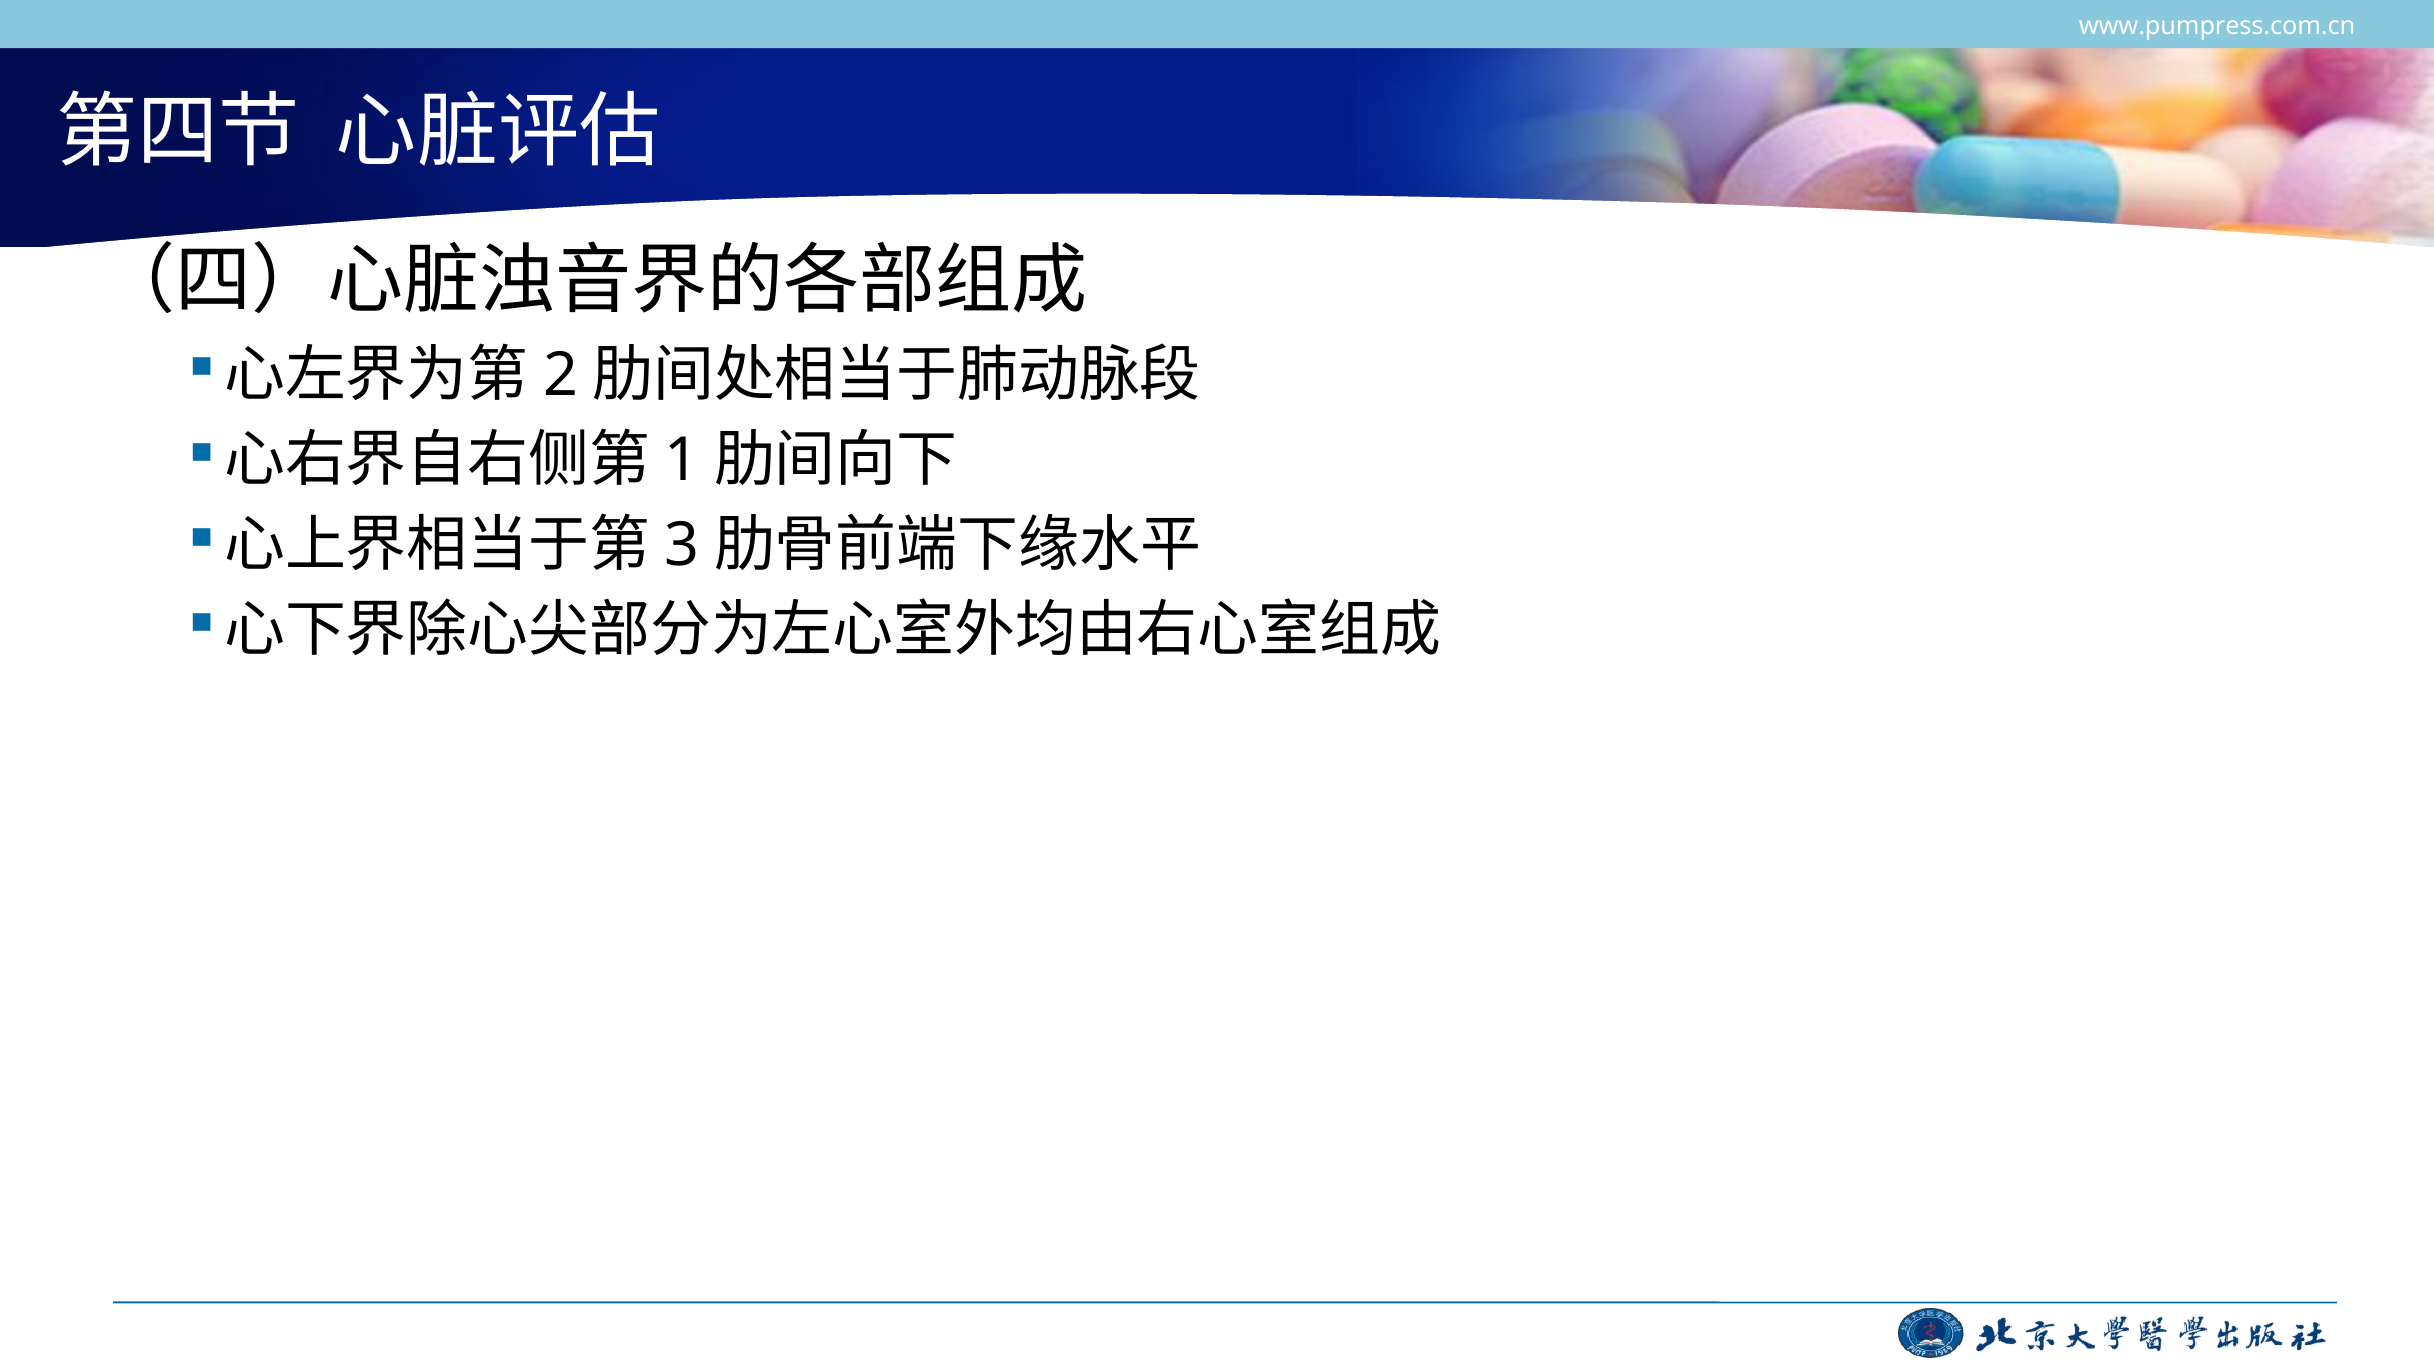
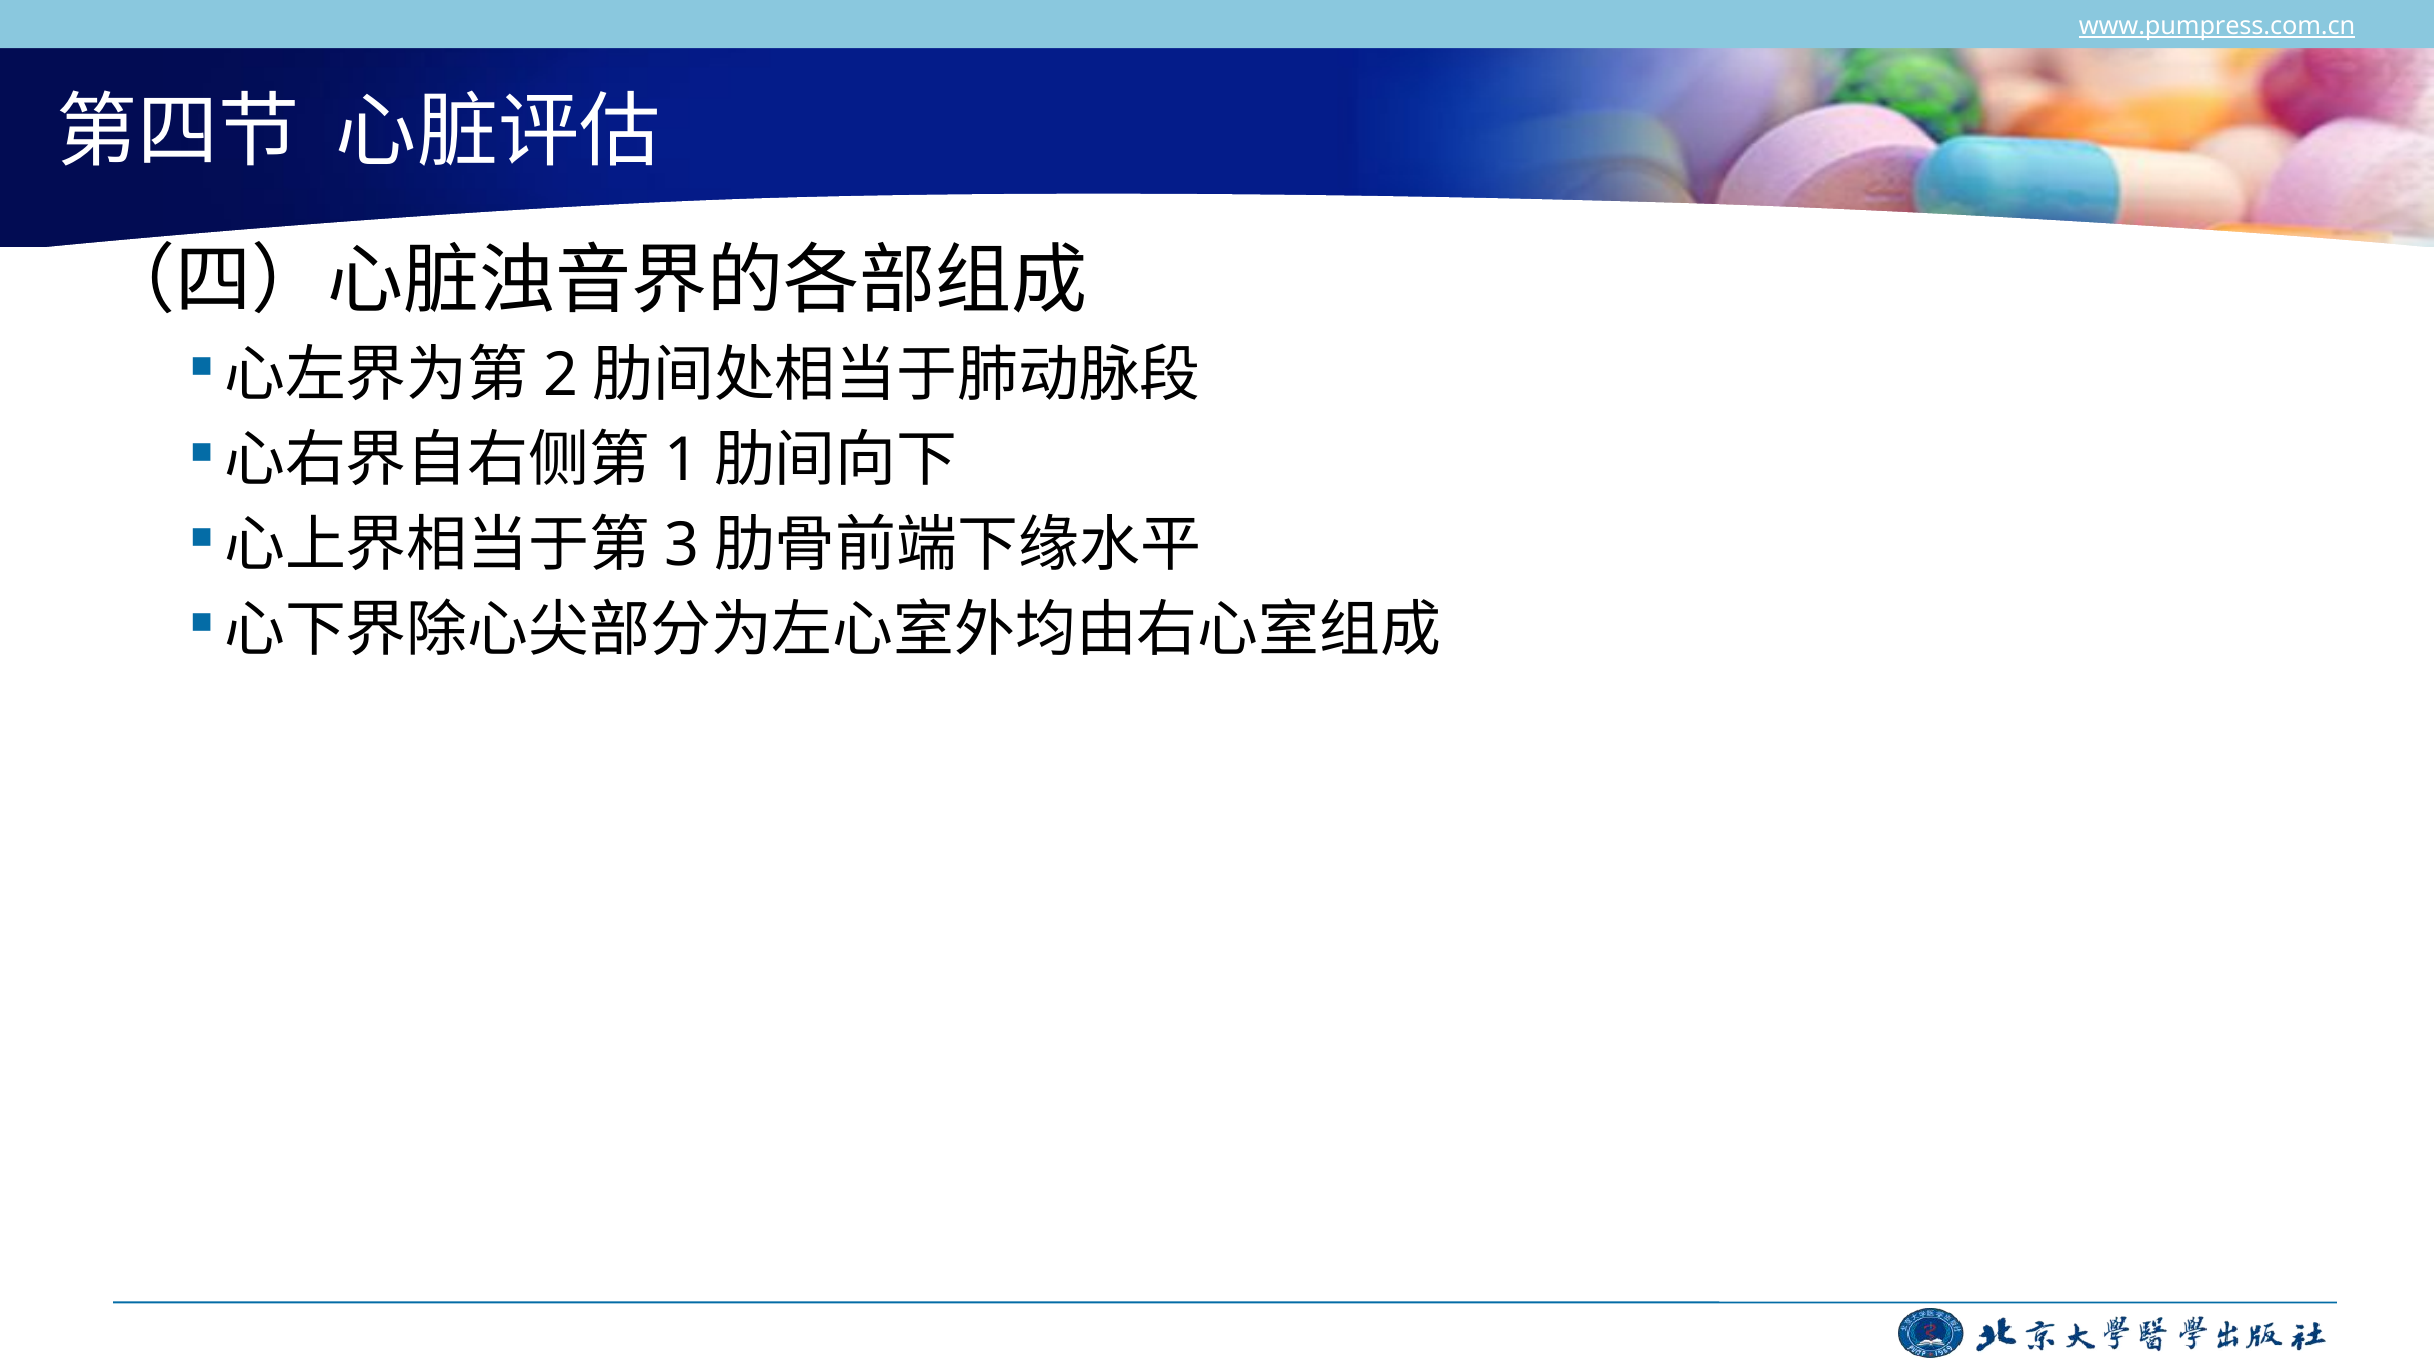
www.pumpress.com.cn underline: none -> present
